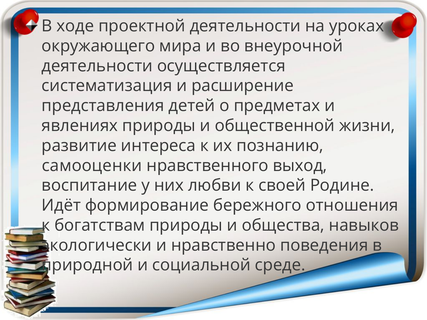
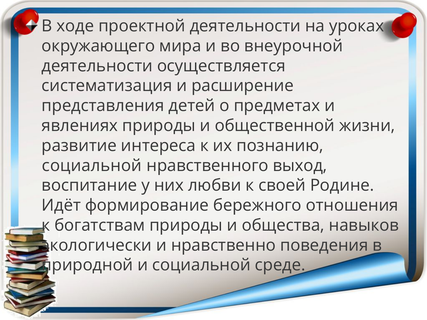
самооценки at (92, 166): самооценки -> социальной
